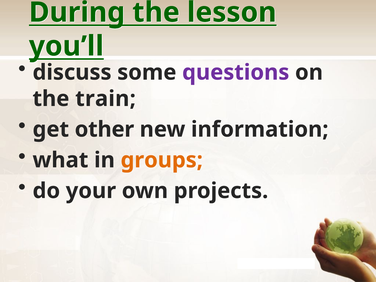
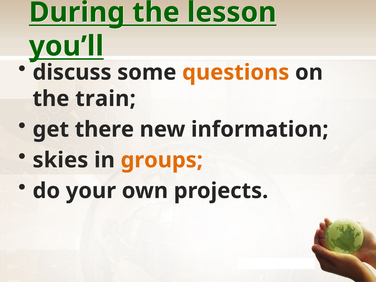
questions colour: purple -> orange
other: other -> there
what: what -> skies
